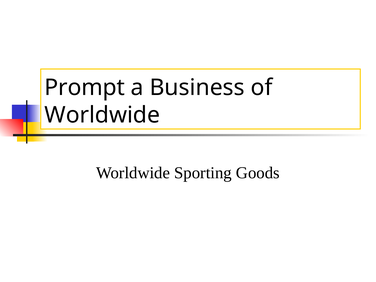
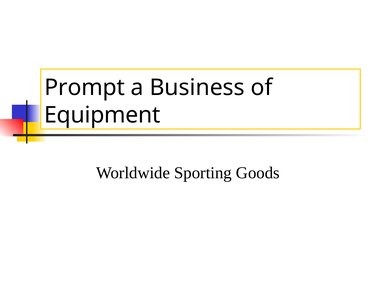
Worldwide at (102, 115): Worldwide -> Equipment
